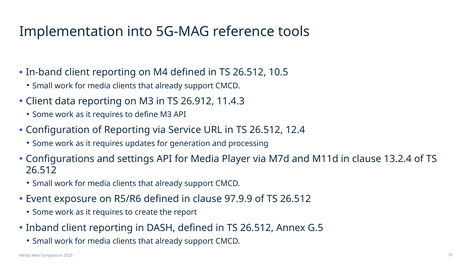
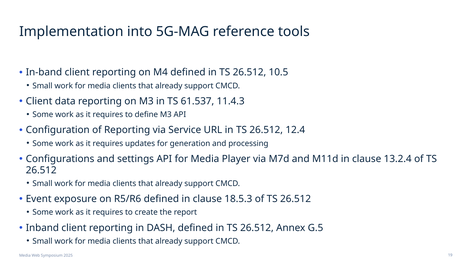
26.912: 26.912 -> 61.537
97.9.9: 97.9.9 -> 18.5.3
